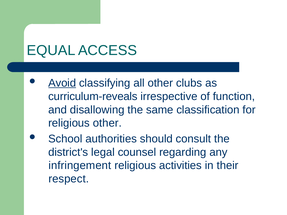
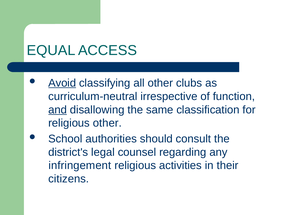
curriculum-reveals: curriculum-reveals -> curriculum-neutral
and underline: none -> present
respect: respect -> citizens
